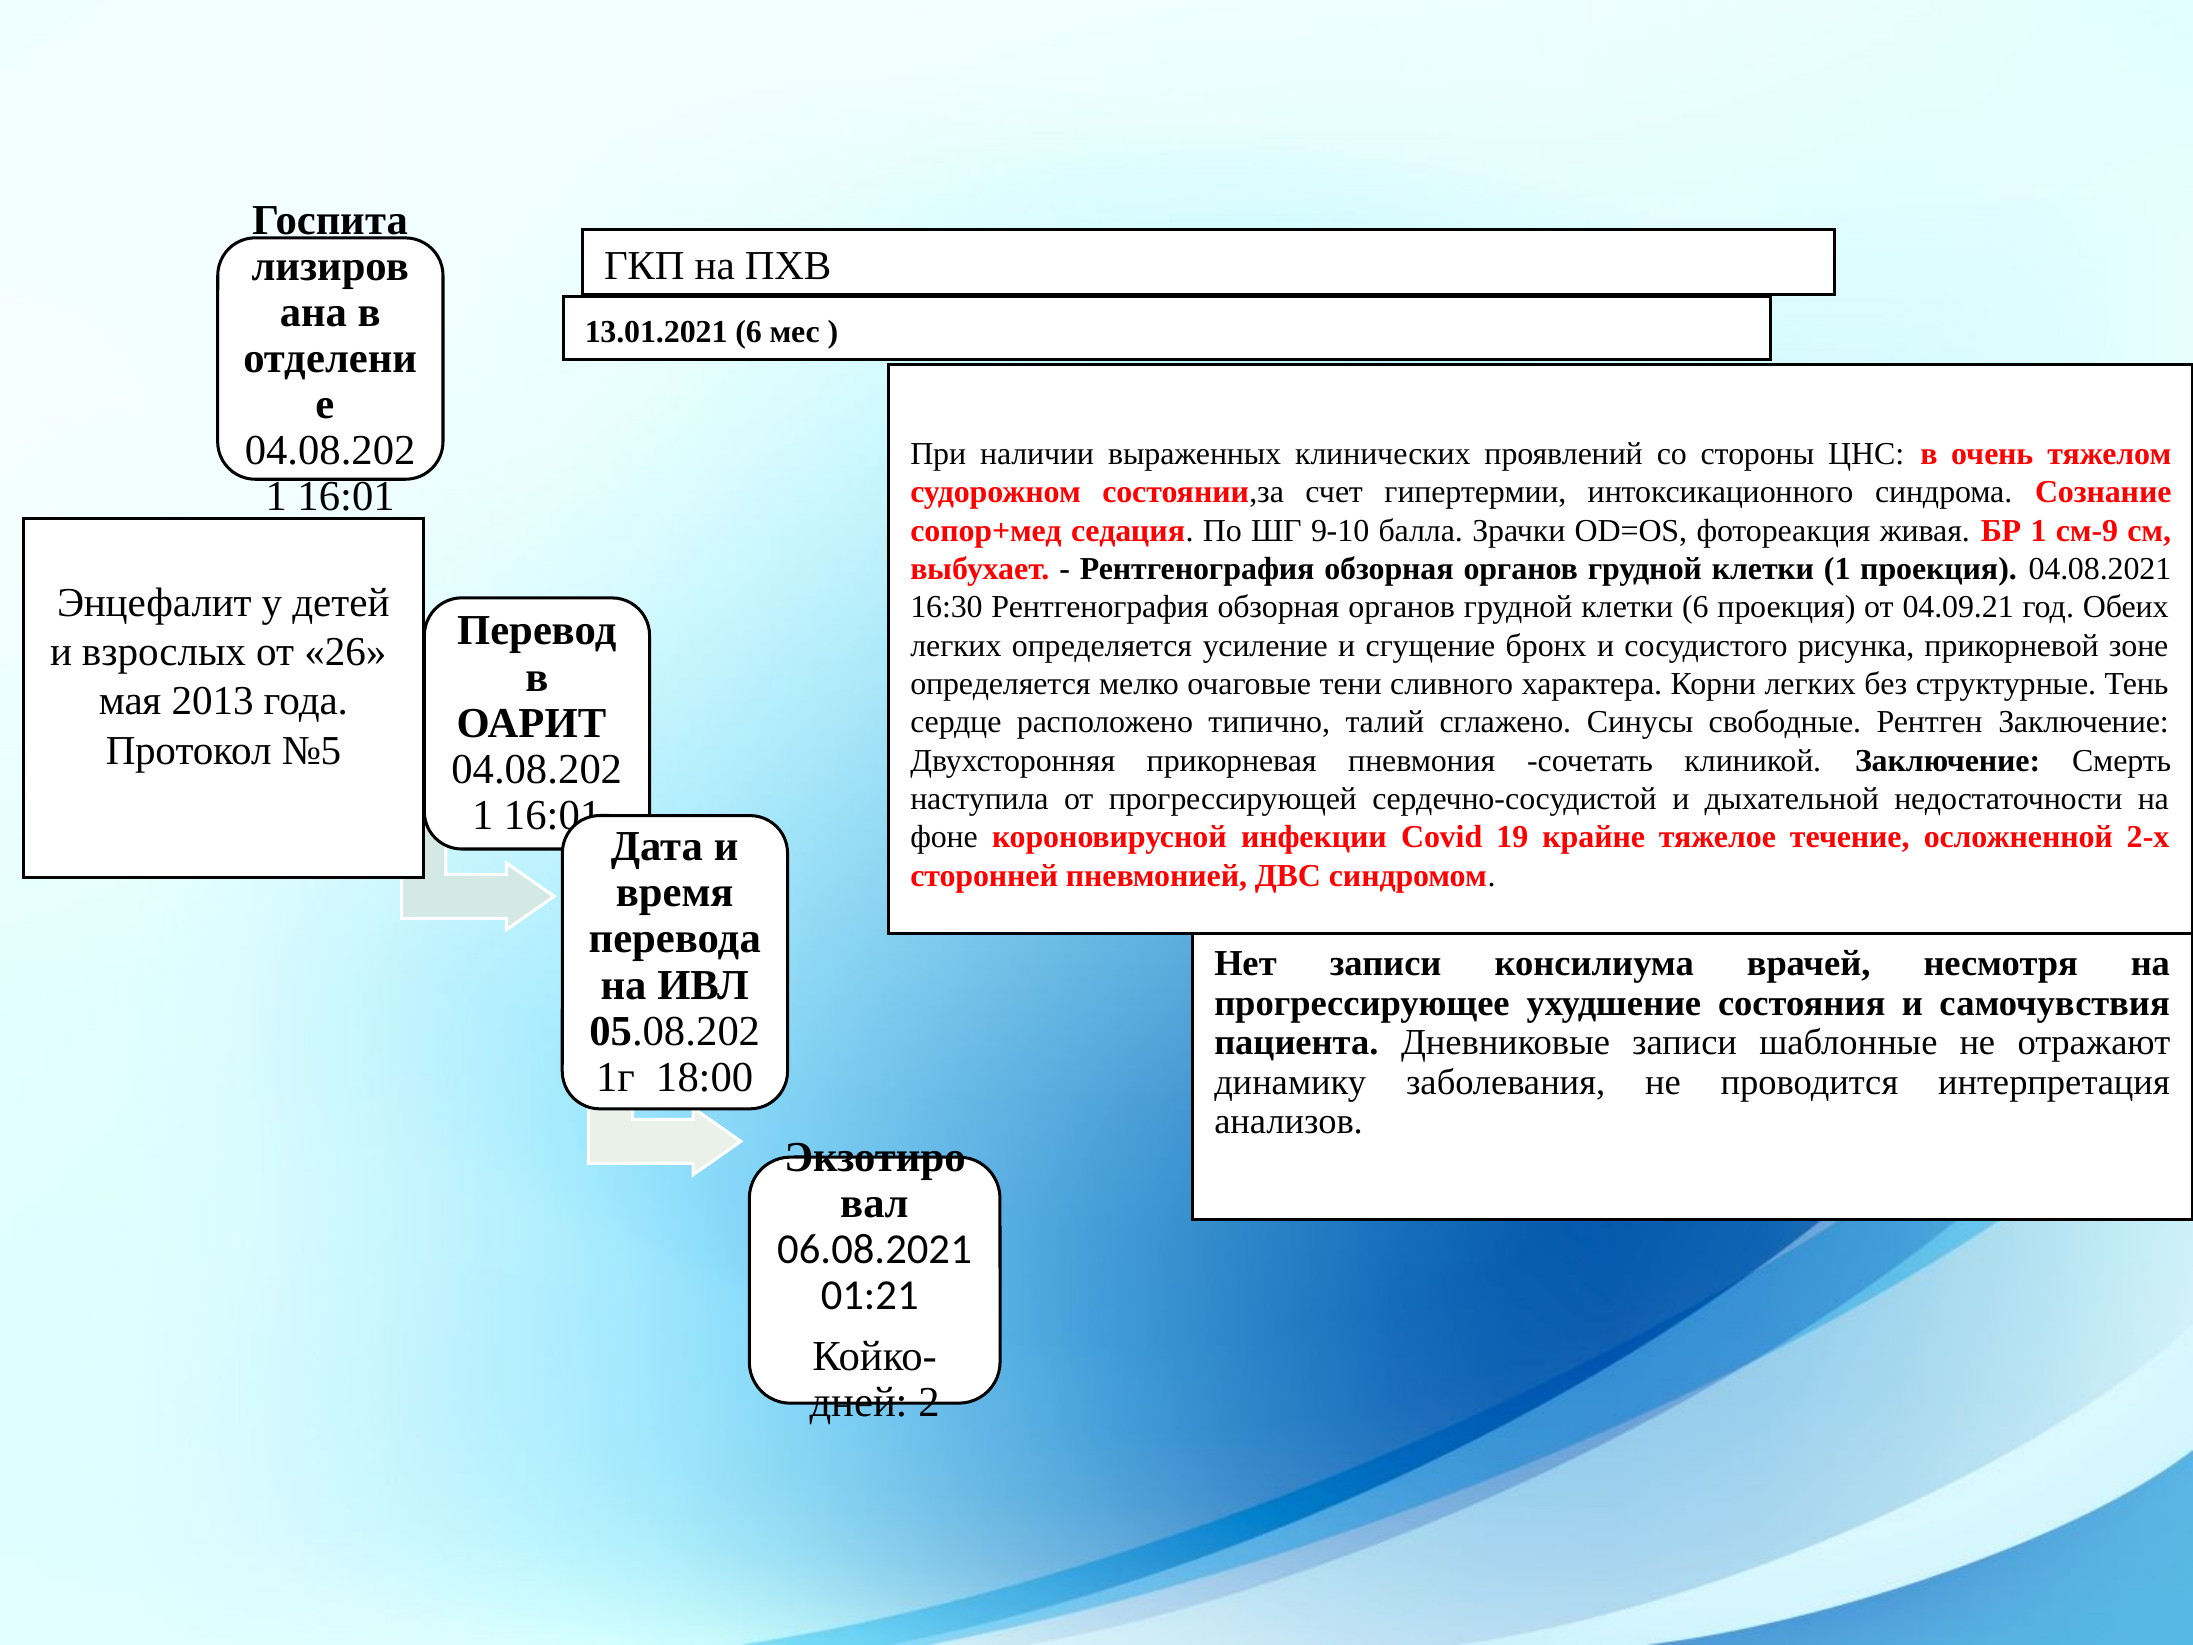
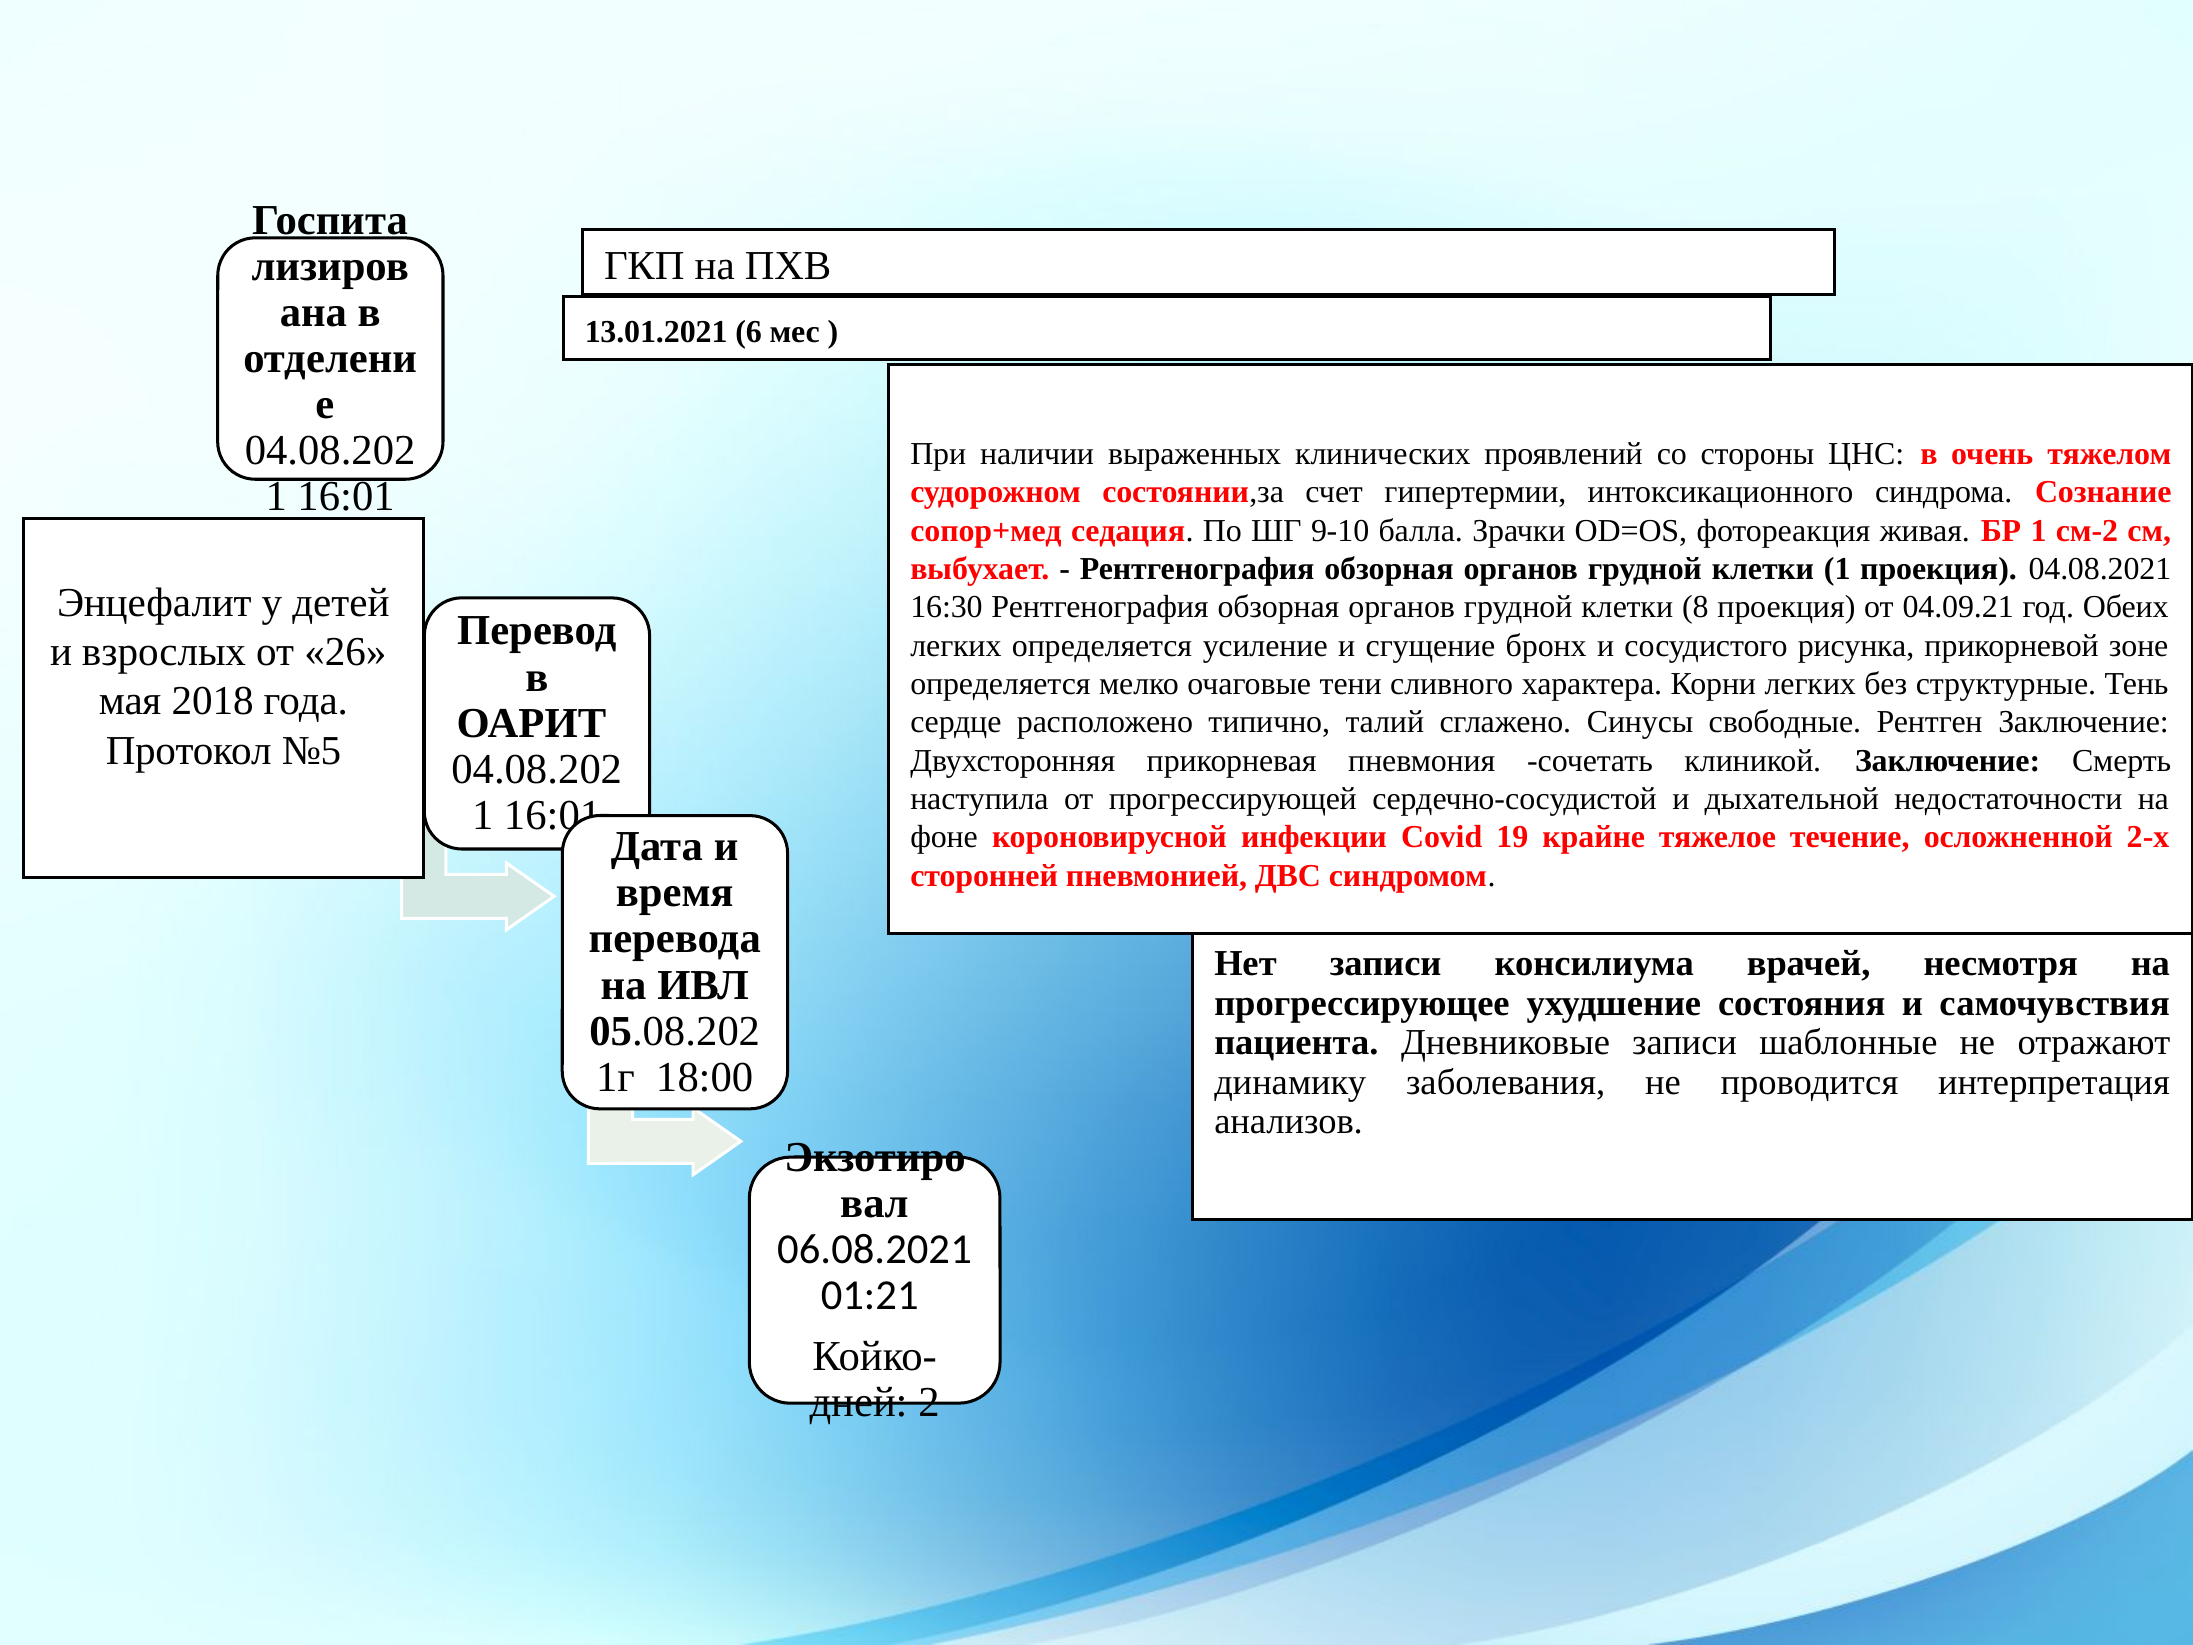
см-9: см-9 -> см-2
клетки 6: 6 -> 8
2013: 2013 -> 2018
